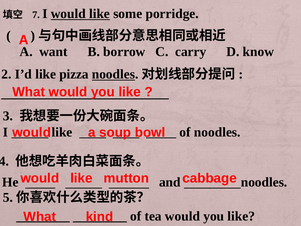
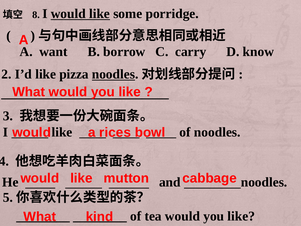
7: 7 -> 8
soup: soup -> rices
